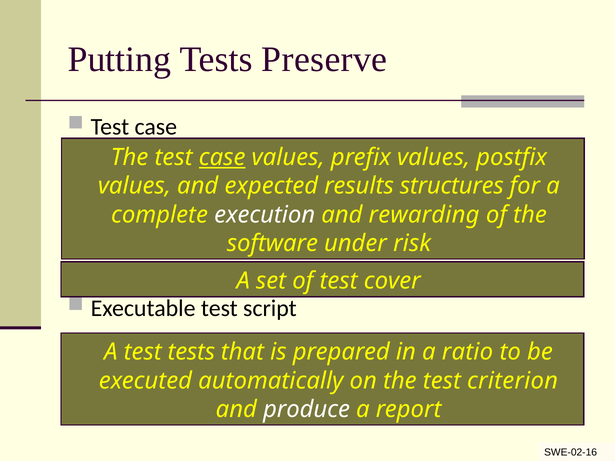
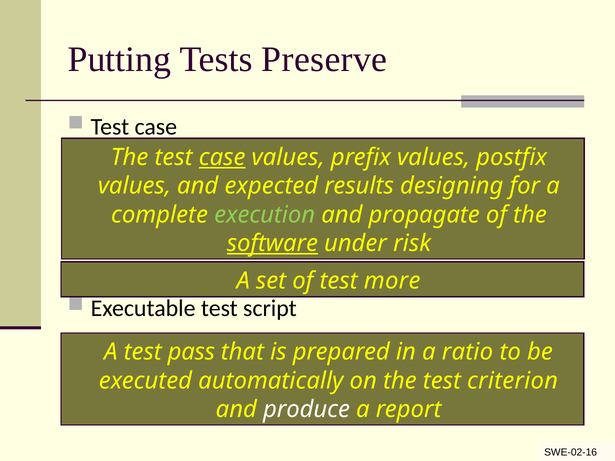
structures: structures -> designing
execution colour: white -> light green
rewarding: rewarding -> propagate
software underline: none -> present
cover: cover -> more
test tests: tests -> pass
